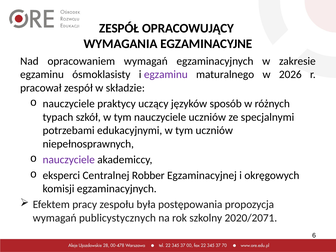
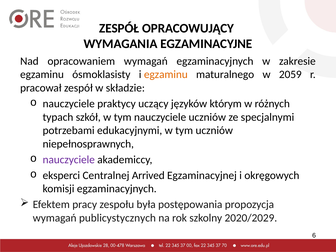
egzaminu at (166, 75) colour: purple -> orange
2026: 2026 -> 2059
sposób: sposób -> którym
Robber: Robber -> Arrived
2020/2071: 2020/2071 -> 2020/2029
